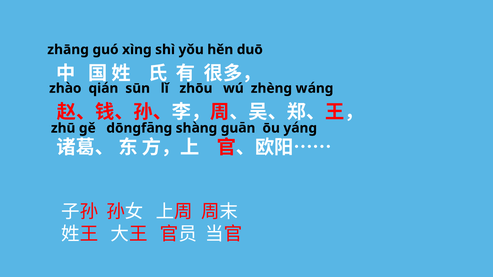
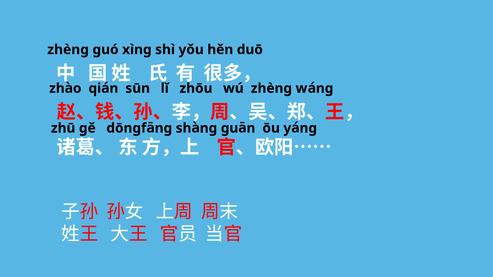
zhānɡ at (68, 50): zhānɡ -> zhènɡ
